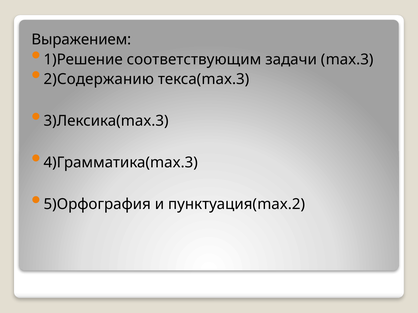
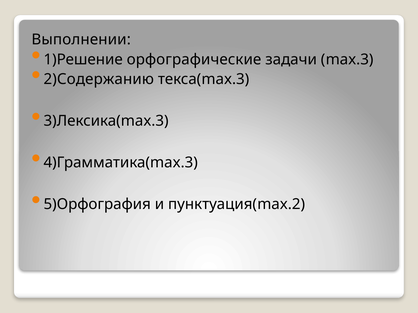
Выражением: Выражением -> Выполнении
соответствующим: соответствующим -> орфографические
